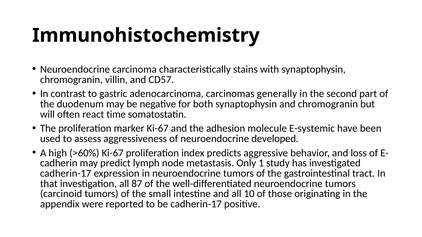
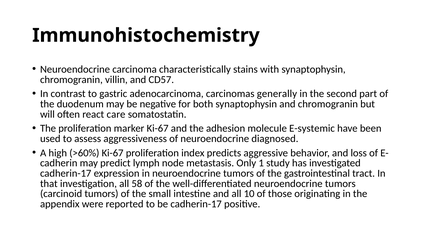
time: time -> care
developed: developed -> diagnosed
87: 87 -> 58
